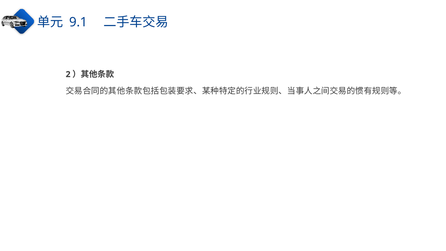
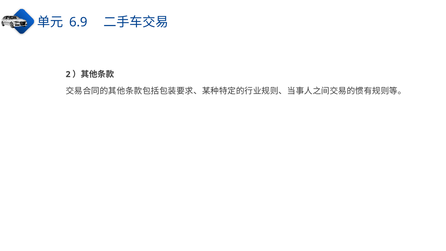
9.1: 9.1 -> 6.9
